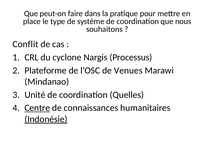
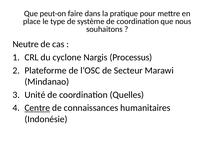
Conflit: Conflit -> Neutre
Venues: Venues -> Secteur
Indonésie underline: present -> none
